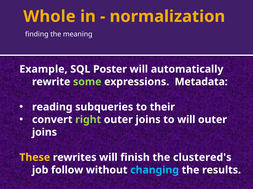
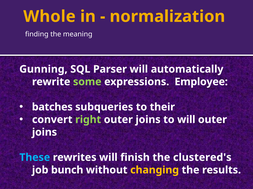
Example: Example -> Gunning
Poster: Poster -> Parser
Metadata: Metadata -> Employee
reading: reading -> batches
These colour: yellow -> light blue
follow: follow -> bunch
changing colour: light blue -> yellow
